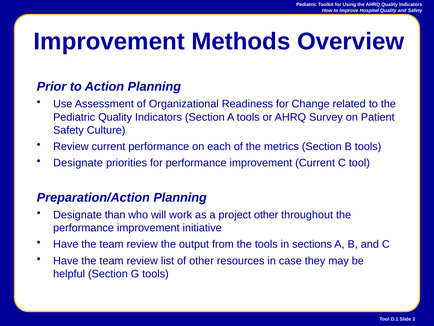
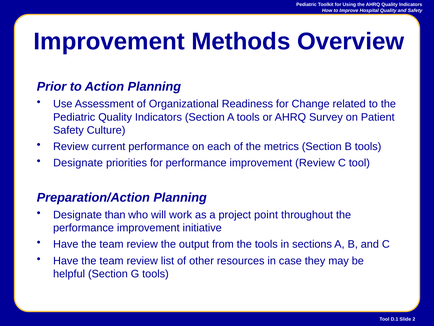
improvement Current: Current -> Review
project other: other -> point
